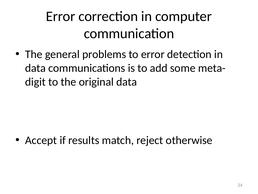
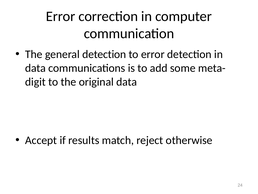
general problems: problems -> detection
